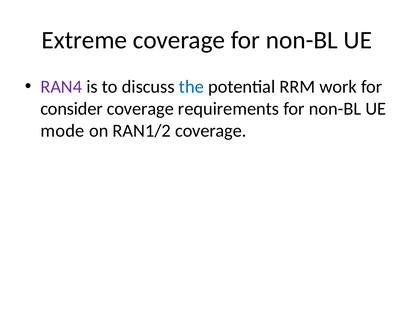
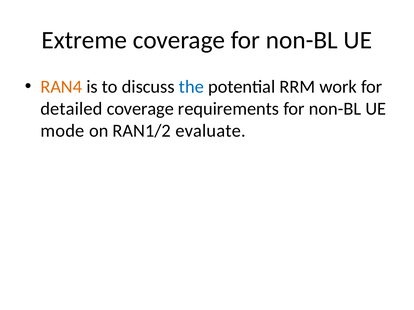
RAN4 colour: purple -> orange
consider: consider -> detailed
RAN1/2 coverage: coverage -> evaluate
